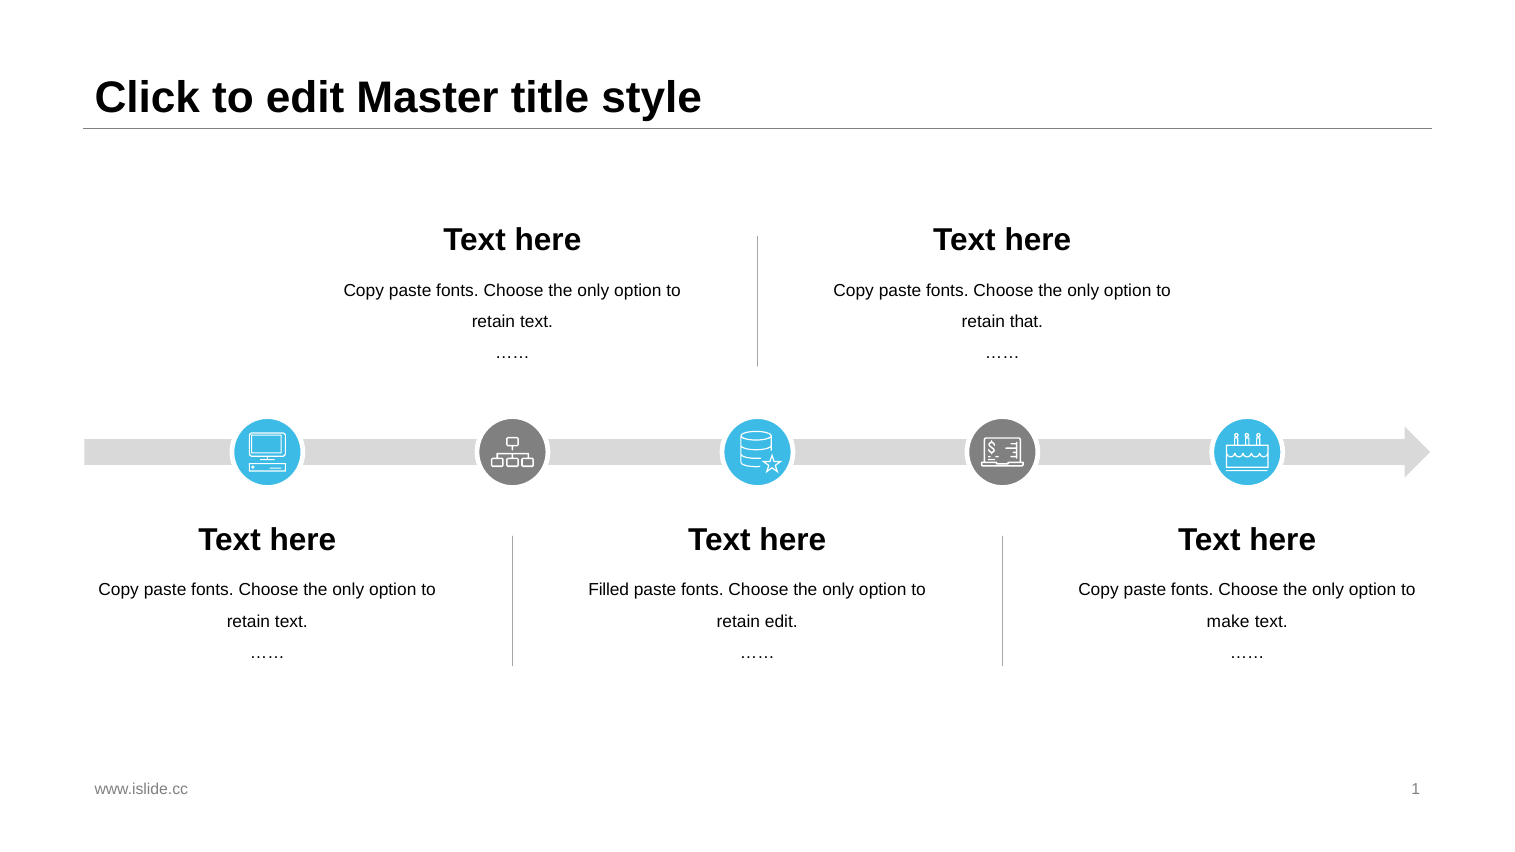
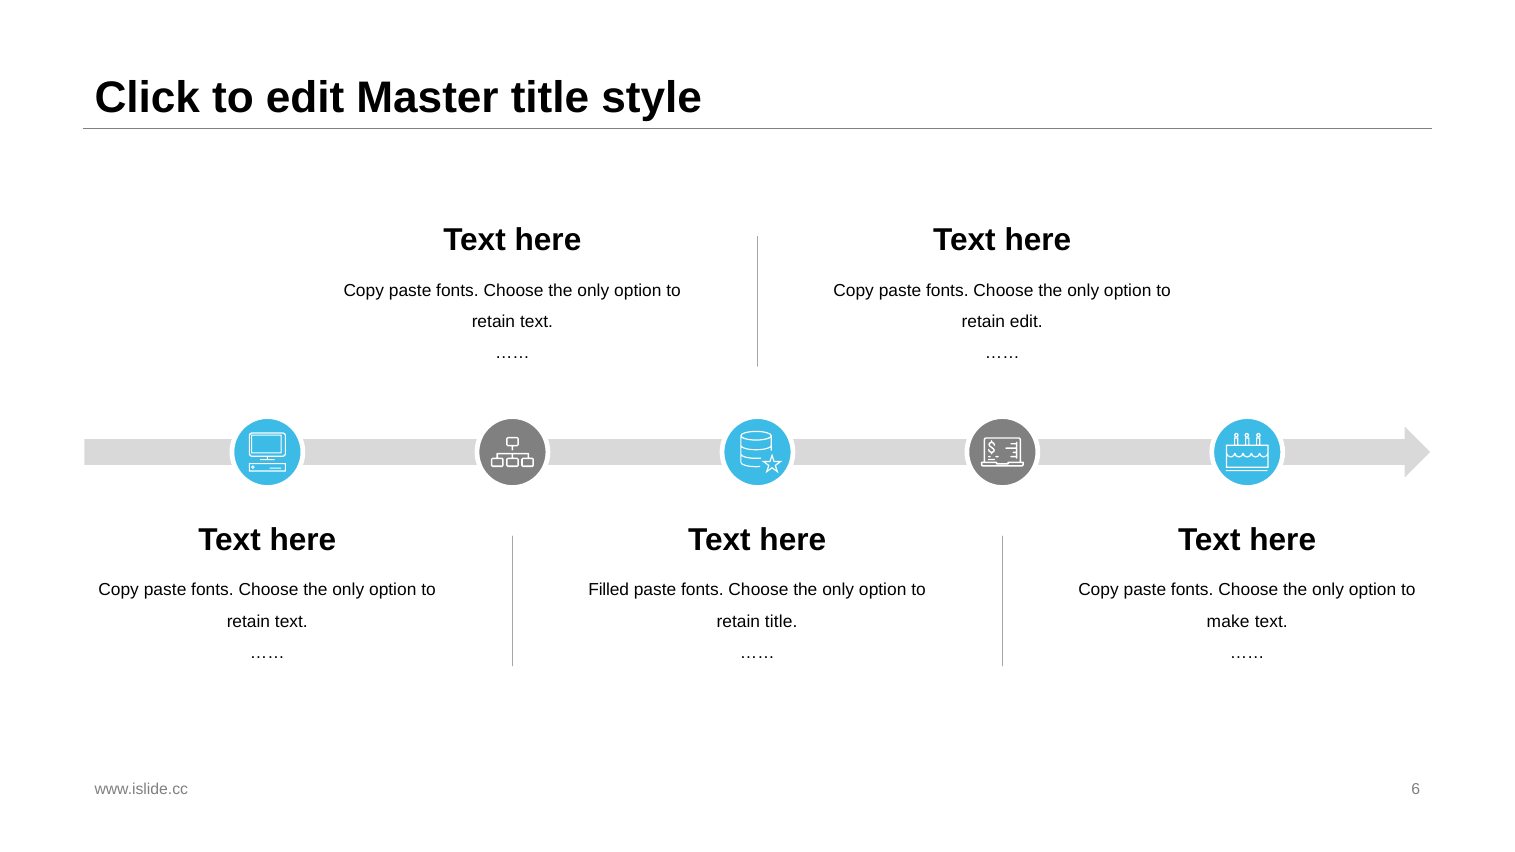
retain that: that -> edit
retain edit: edit -> title
1: 1 -> 6
